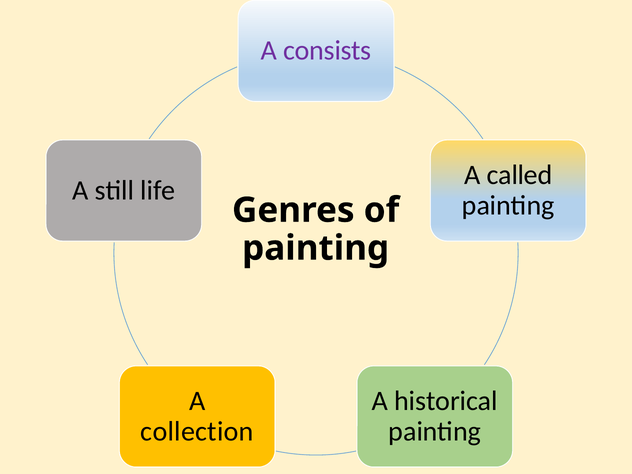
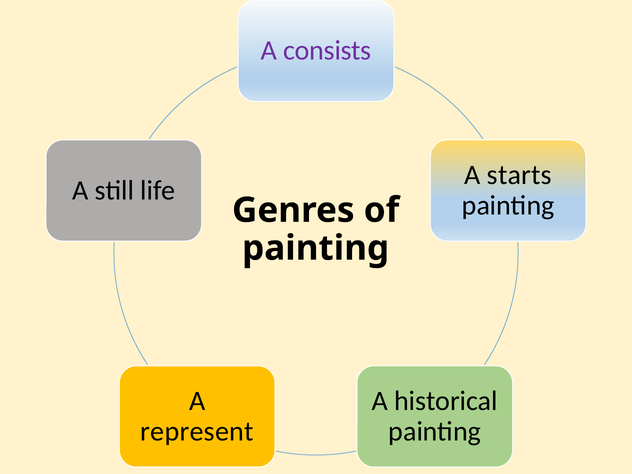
called: called -> starts
collection: collection -> represent
